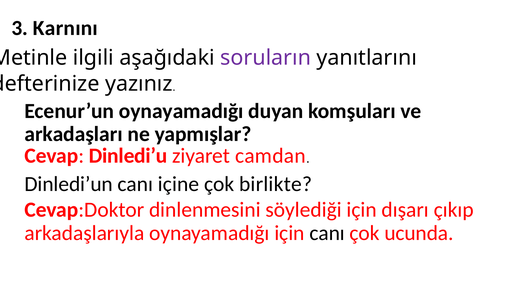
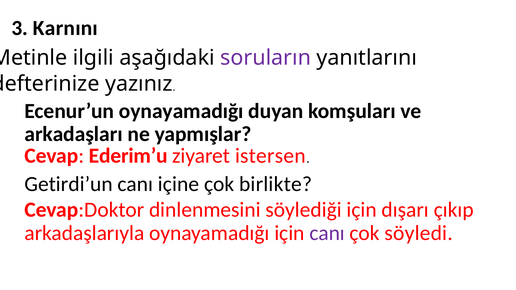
Dinledi’u: Dinledi’u -> Ederim’u
camdan: camdan -> istersen
Dinledi’un: Dinledi’un -> Getirdi’un
canı at (327, 233) colour: black -> purple
ucunda: ucunda -> söyledi
